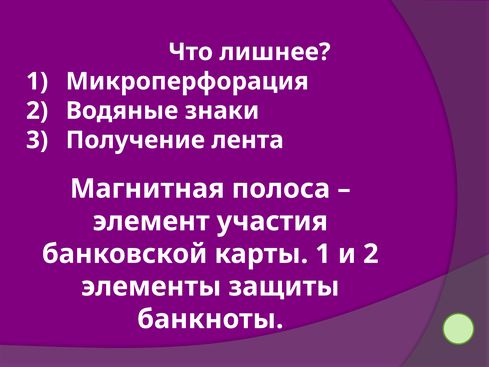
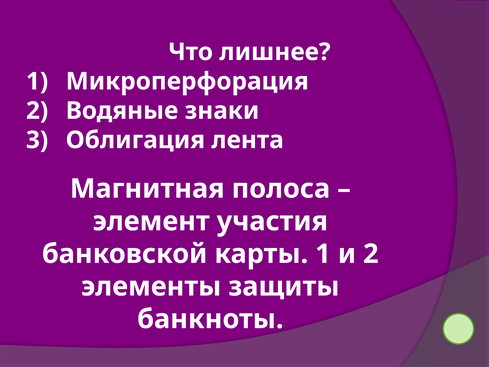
Получение: Получение -> Облигация
